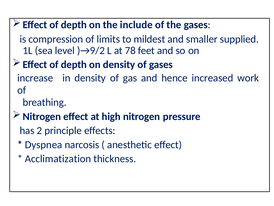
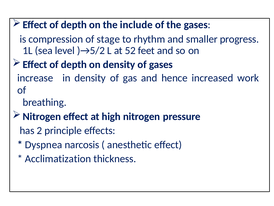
limits: limits -> stage
mildest: mildest -> rhythm
supplied: supplied -> progress
)→9/2: )→9/2 -> )→5/2
78: 78 -> 52
